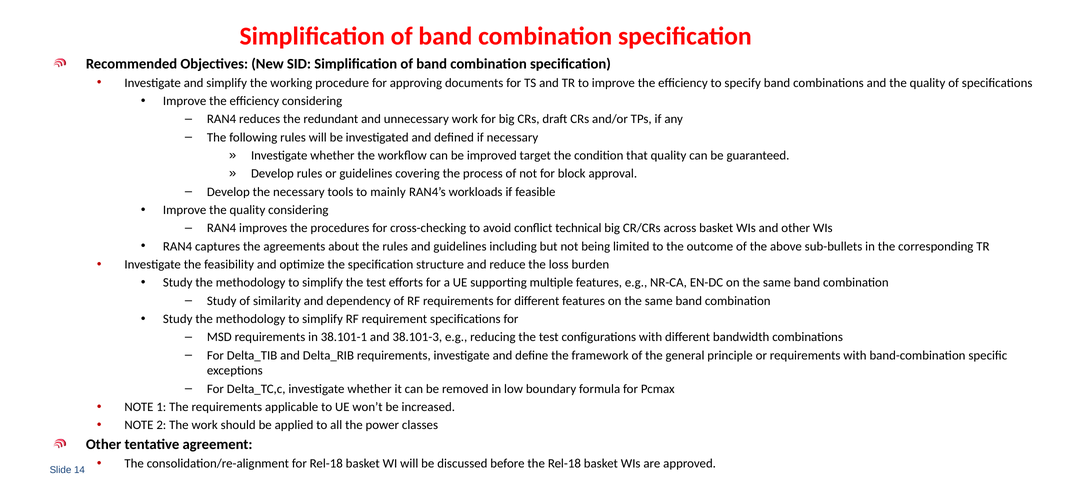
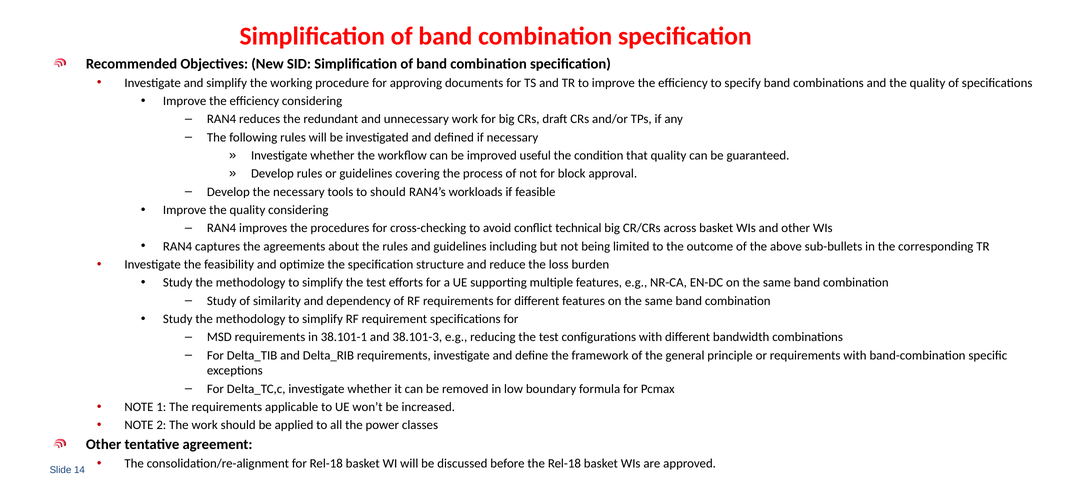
target: target -> useful
to mainly: mainly -> should
